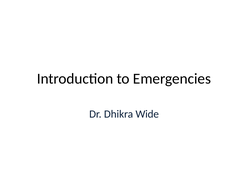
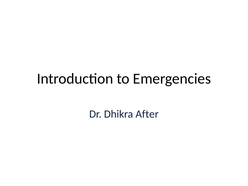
Wide: Wide -> After
